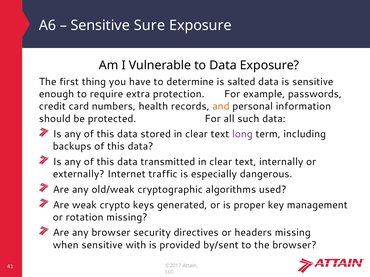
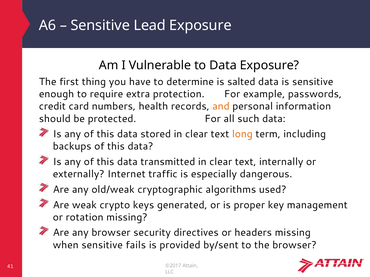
Sure: Sure -> Lead
long colour: purple -> orange
with: with -> fails
